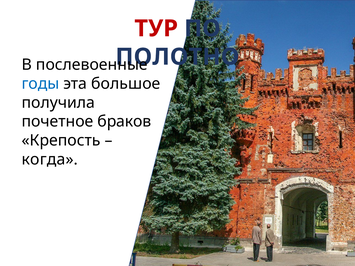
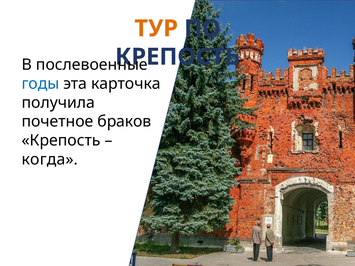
ТУР colour: red -> orange
ПОЛОТНО at (177, 57): ПОЛОТНО -> КРЕПОСТЬ
большое: большое -> карточка
